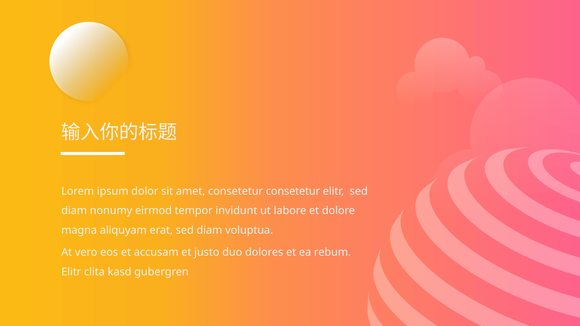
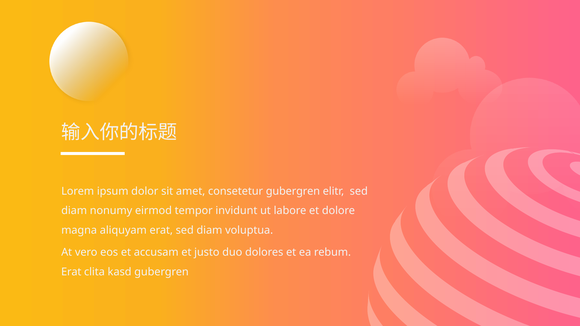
consetetur consetetur: consetetur -> gubergren
Elitr at (71, 272): Elitr -> Erat
